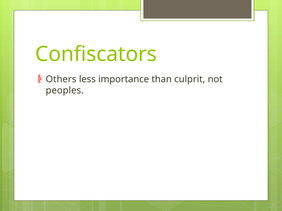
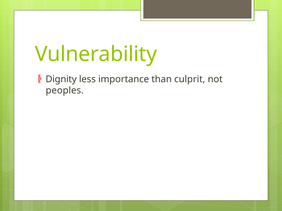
Confiscators: Confiscators -> Vulnerability
Others: Others -> Dignity
